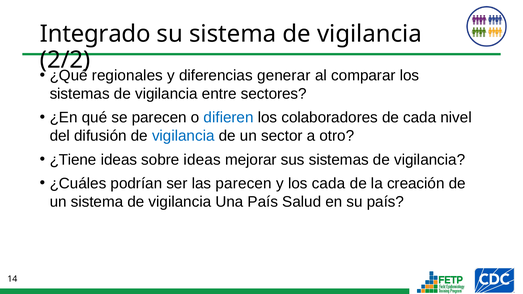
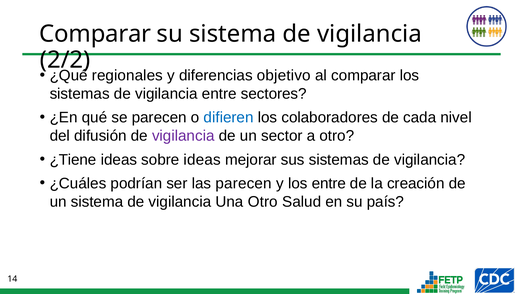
Integrado at (95, 34): Integrado -> Comparar
generar: generar -> objetivo
vigilancia at (183, 136) colour: blue -> purple
los cada: cada -> entre
Una País: País -> Otro
